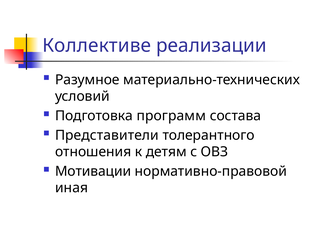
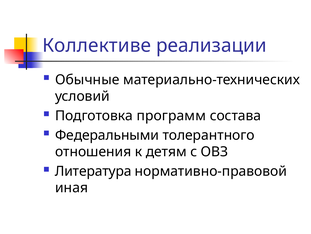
Разумное: Разумное -> Обычные
Представители: Представители -> Федеральными
Мотивации: Мотивации -> Литература
